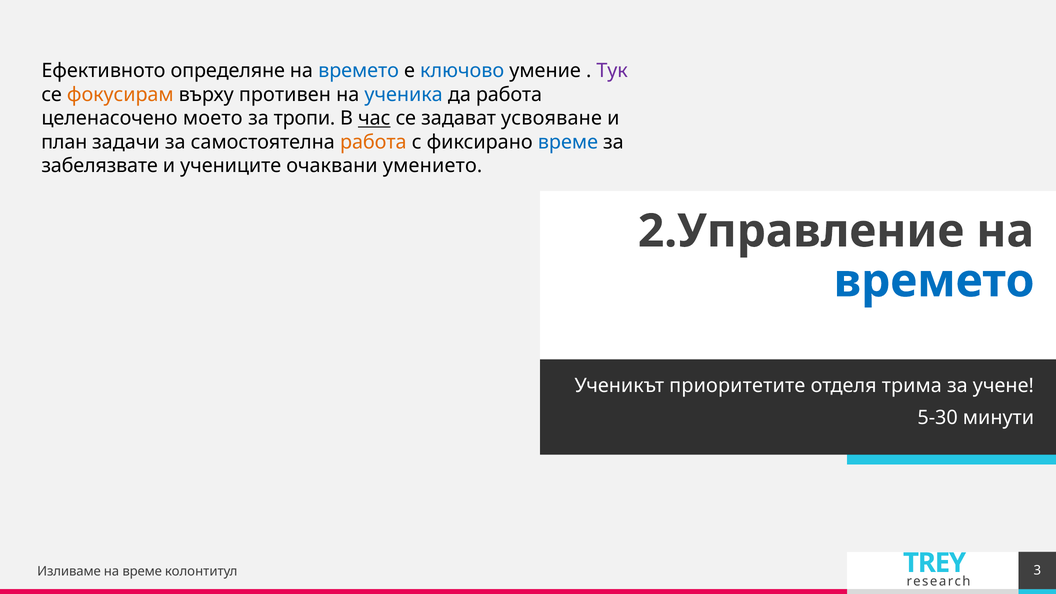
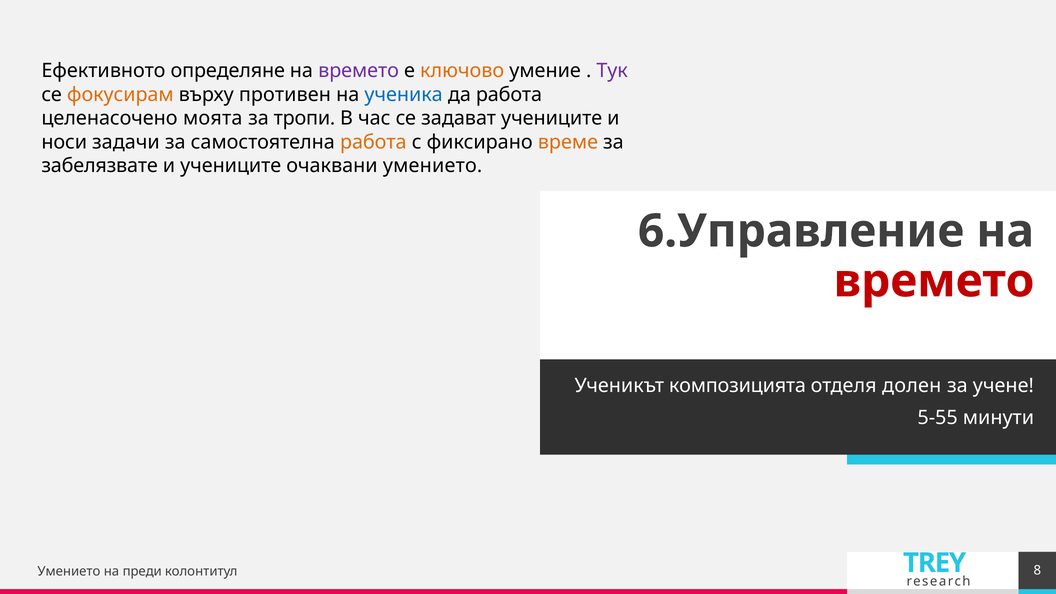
времето at (359, 71) colour: blue -> purple
ключово colour: blue -> orange
моето: моето -> моята
час underline: present -> none
задават усвояване: усвояване -> учениците
план: план -> носи
време at (568, 142) colour: blue -> orange
2.Управление: 2.Управление -> 6.Управление
времето at (934, 281) colour: blue -> red
приоритетите: приоритетите -> композицията
трима: трима -> долен
5-30: 5-30 -> 5-55
Изливаме at (69, 571): Изливаме -> Умението
на време: време -> преди
3: 3 -> 8
